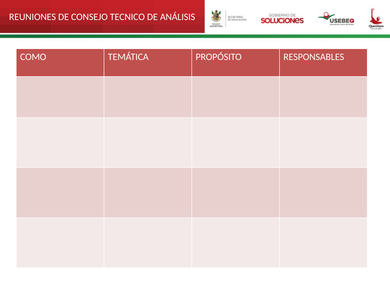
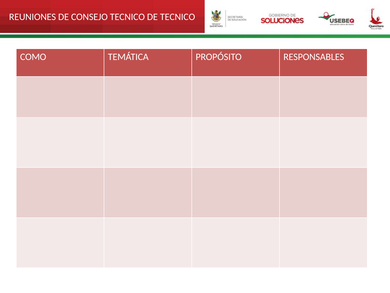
DE ANÁLISIS: ANÁLISIS -> TECNICO
